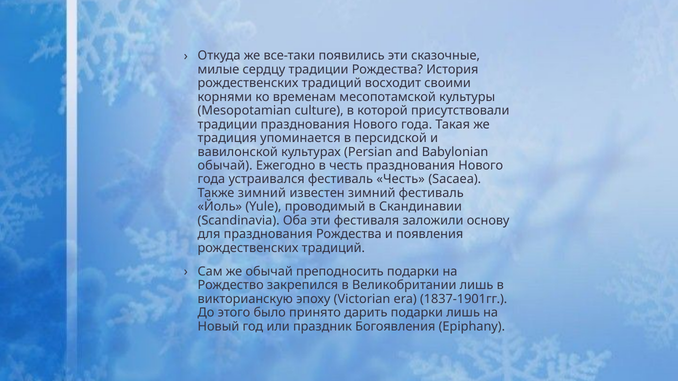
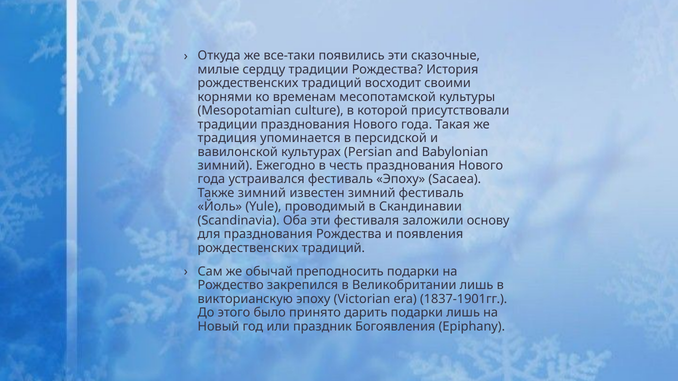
обычай at (225, 166): обычай -> зимний
фестиваль Честь: Честь -> Эпоху
